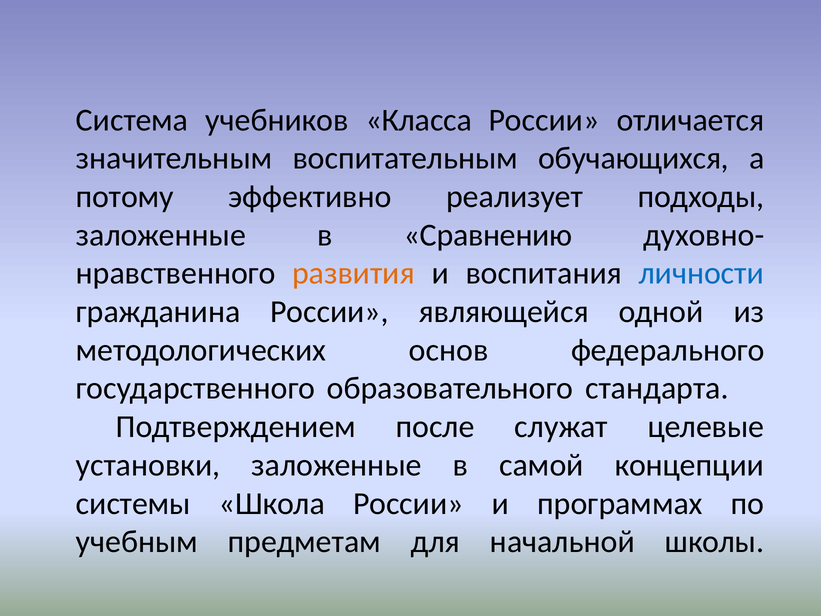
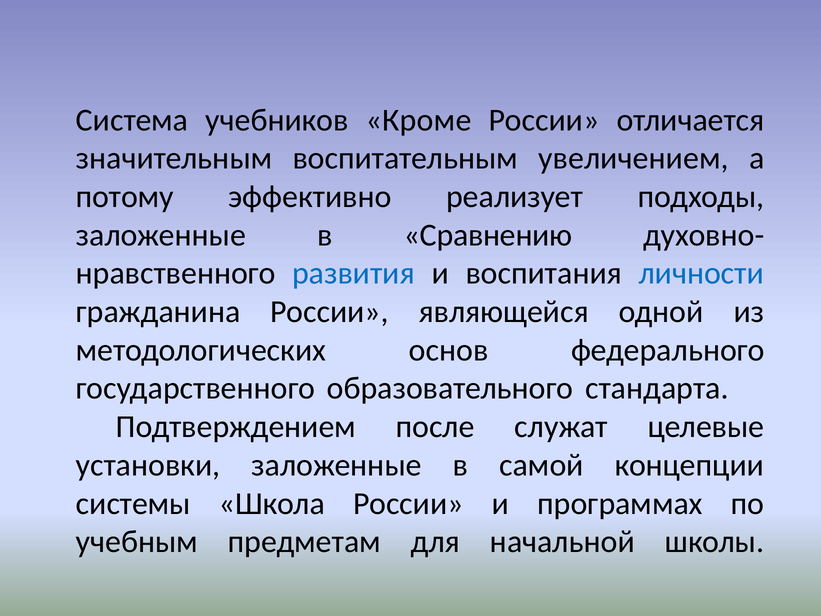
Класса: Класса -> Кроме
обучающихся: обучающихся -> увеличением
развития colour: orange -> blue
